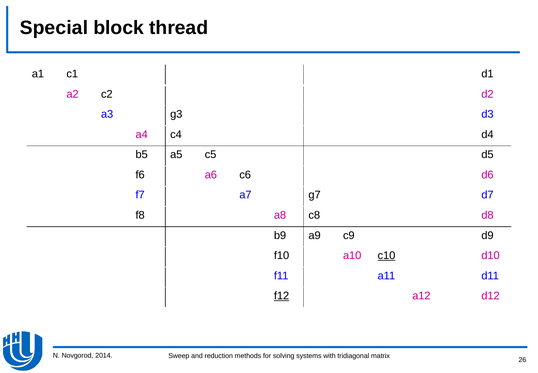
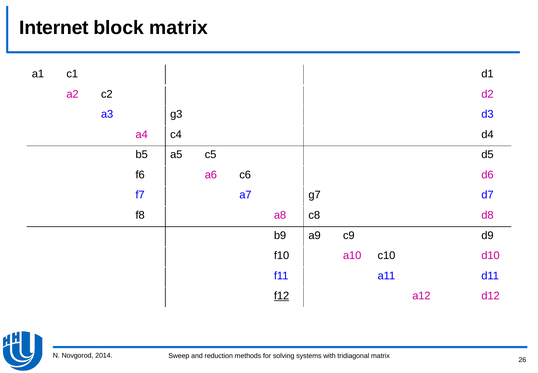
Special: Special -> Internet
block thread: thread -> matrix
c10 underline: present -> none
